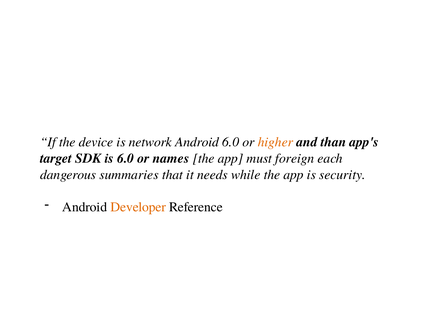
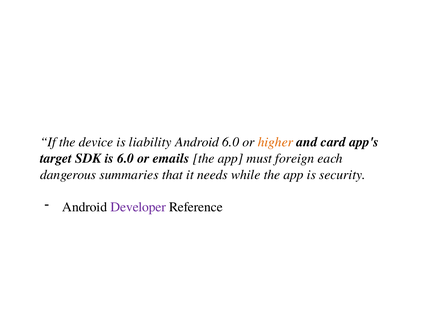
network: network -> liability
than: than -> card
names: names -> emails
Developer colour: orange -> purple
